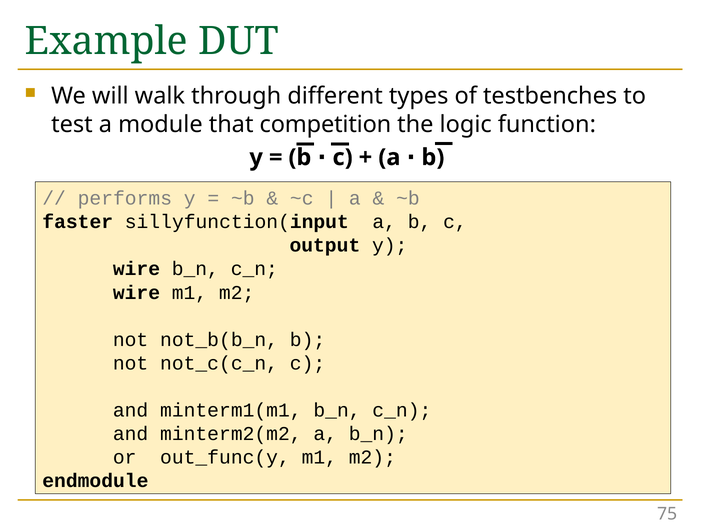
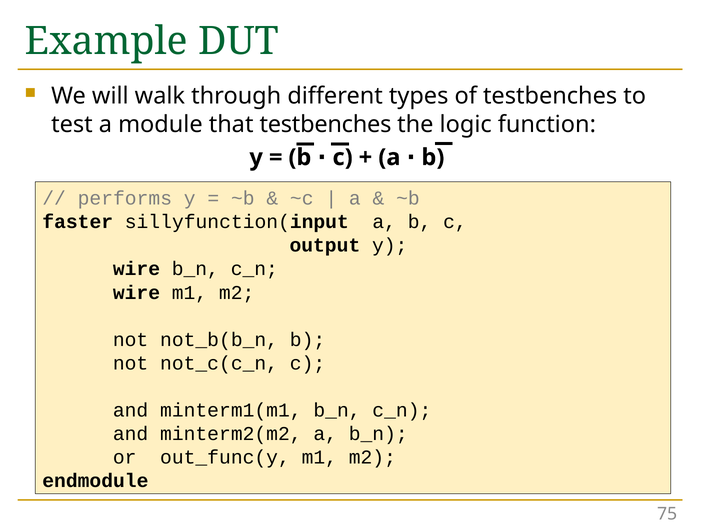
that competition: competition -> testbenches
